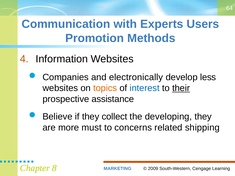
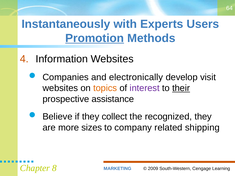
Communication: Communication -> Instantaneously
Promotion underline: none -> present
less: less -> visit
interest colour: blue -> purple
developing: developing -> recognized
must: must -> sizes
concerns: concerns -> company
